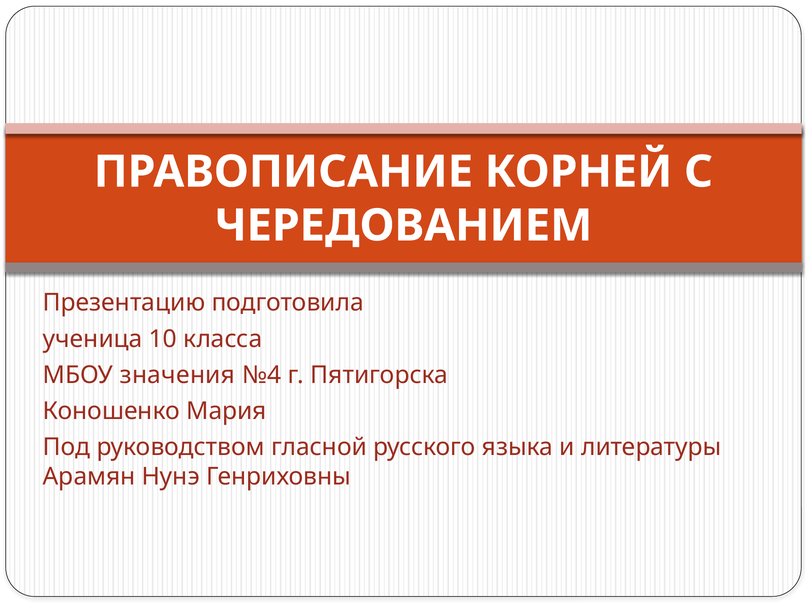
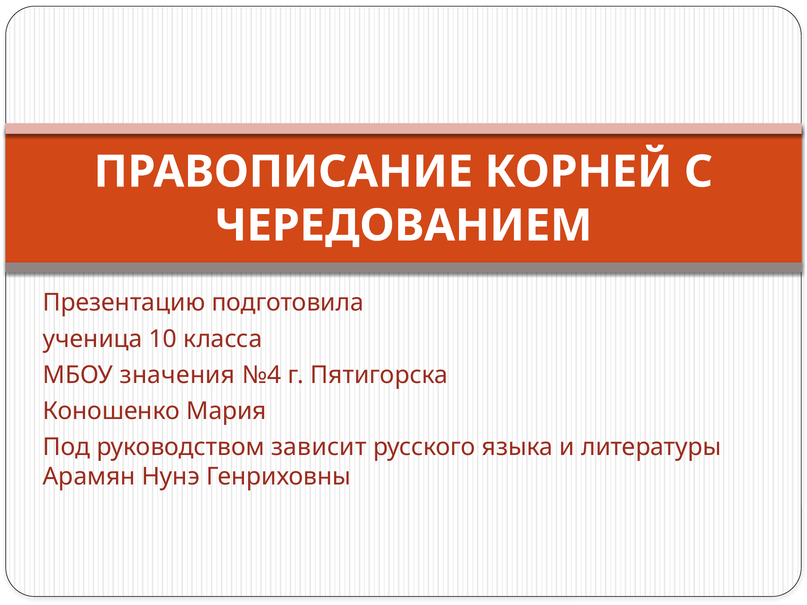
гласной: гласной -> зависит
